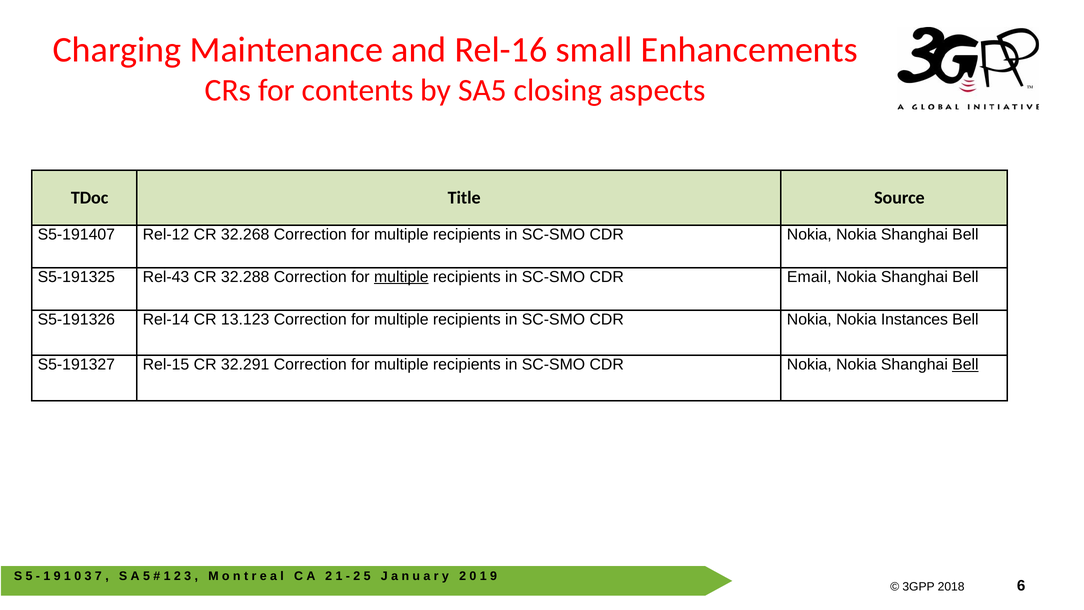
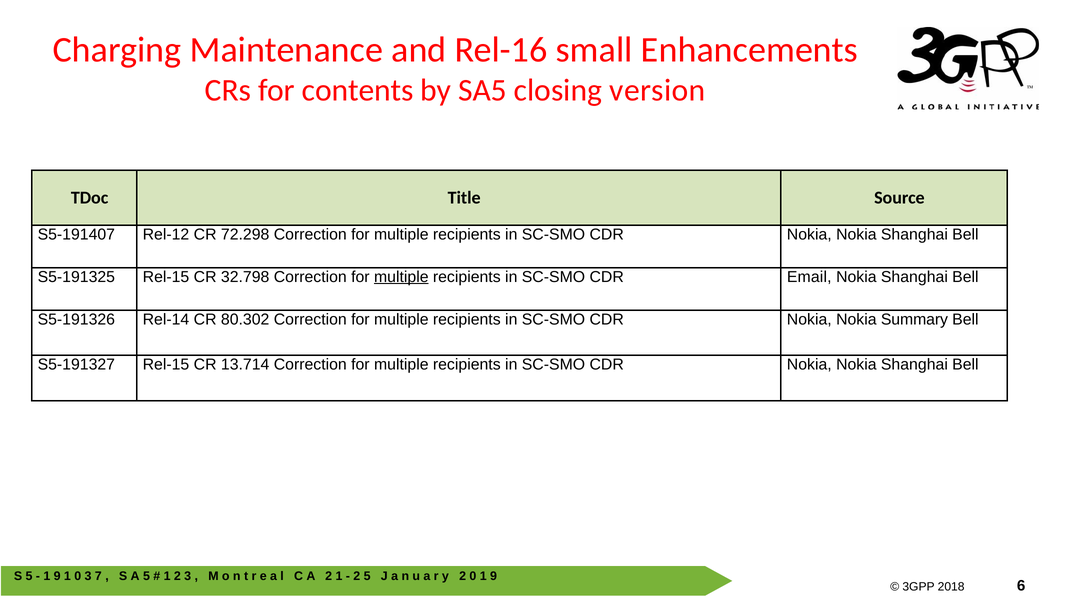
aspects: aspects -> version
32.268: 32.268 -> 72.298
S5-191325 Rel-43: Rel-43 -> Rel-15
32.288: 32.288 -> 32.798
13.123: 13.123 -> 80.302
Instances: Instances -> Summary
32.291: 32.291 -> 13.714
Bell at (965, 364) underline: present -> none
